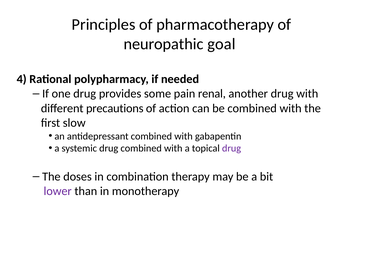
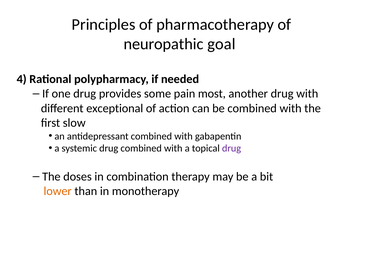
renal: renal -> most
precautions: precautions -> exceptional
lower colour: purple -> orange
